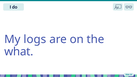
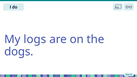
what: what -> dogs
